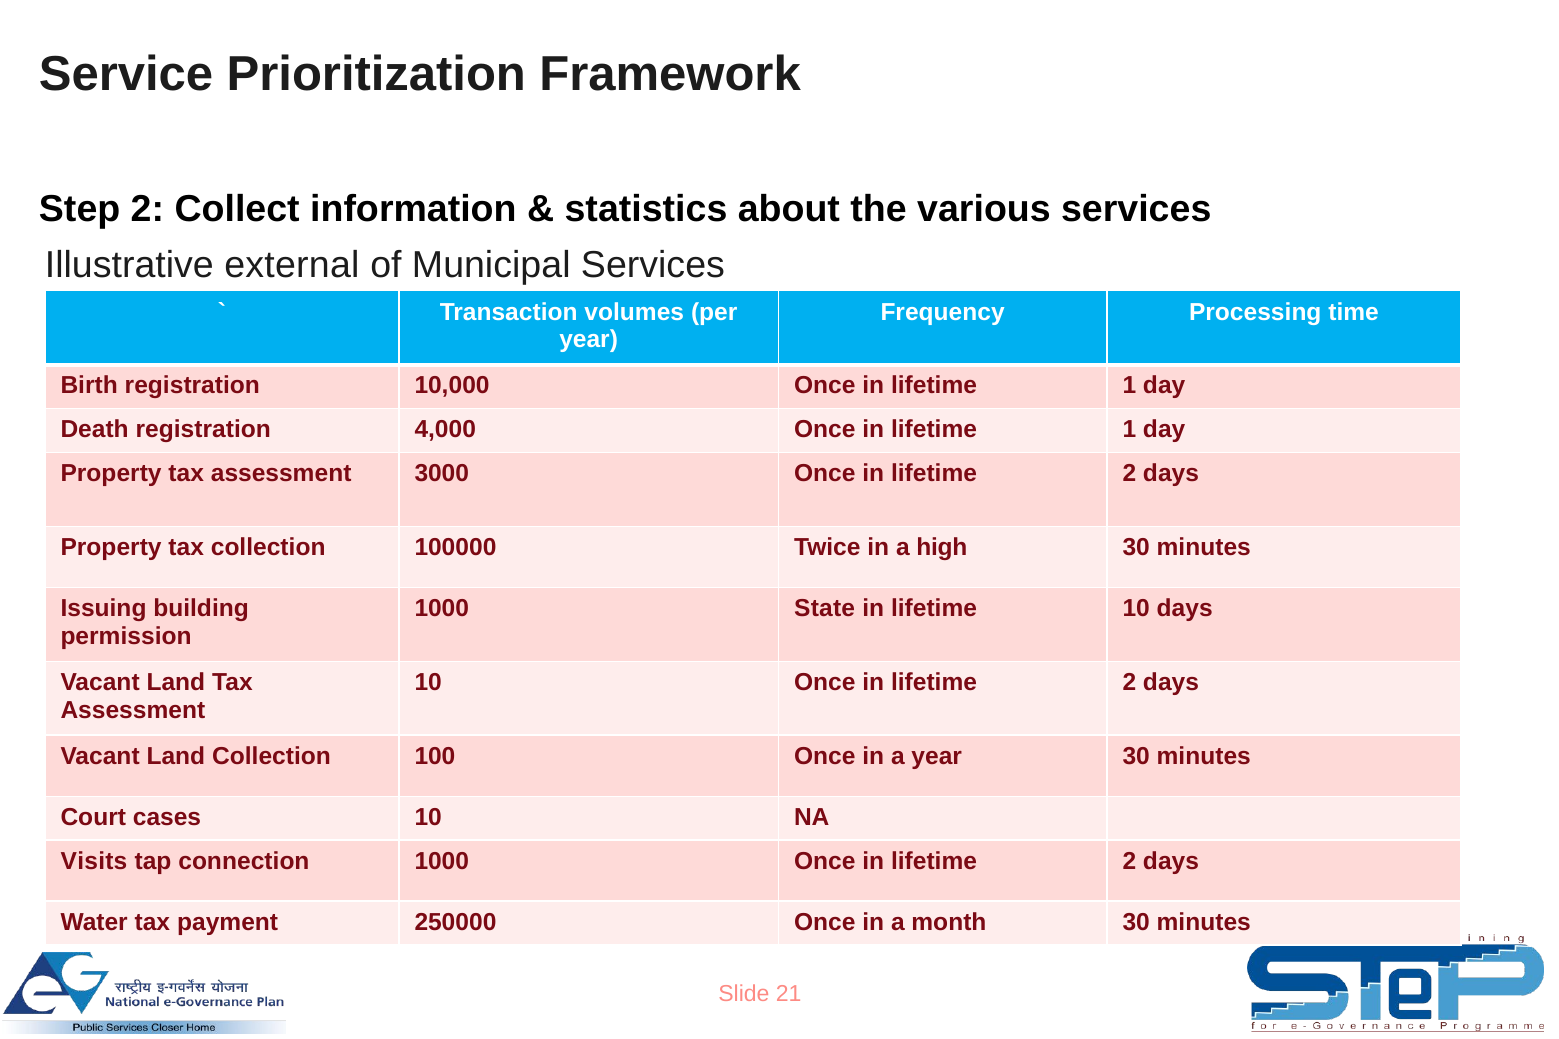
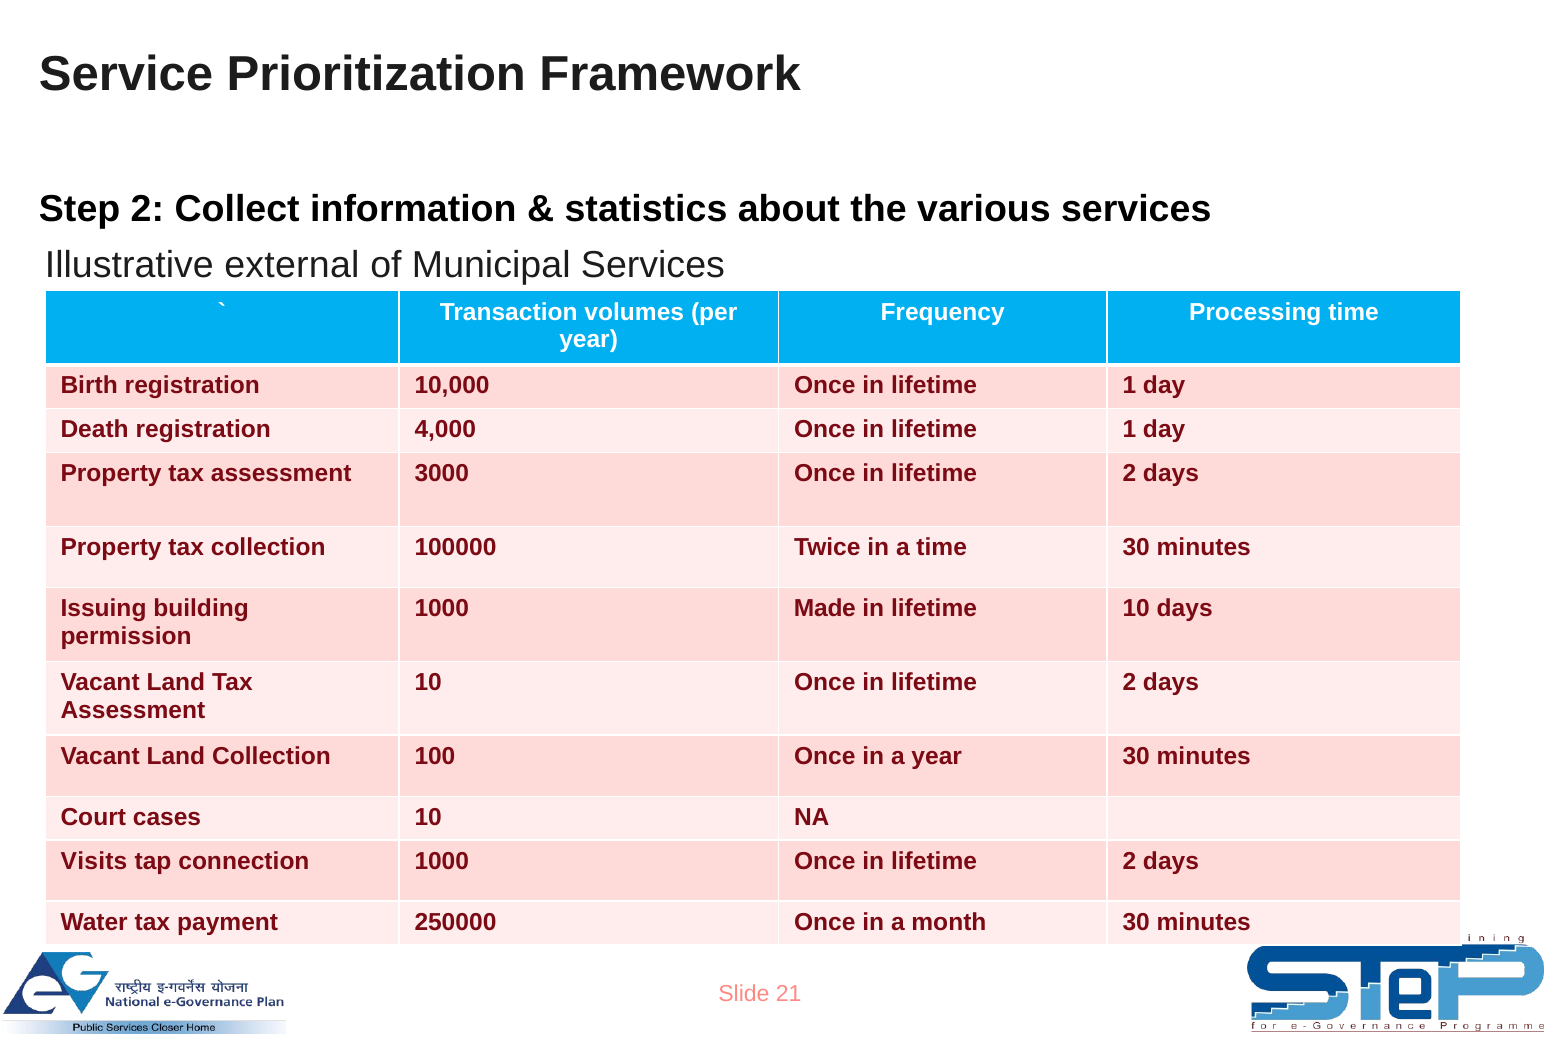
a high: high -> time
State: State -> Made
